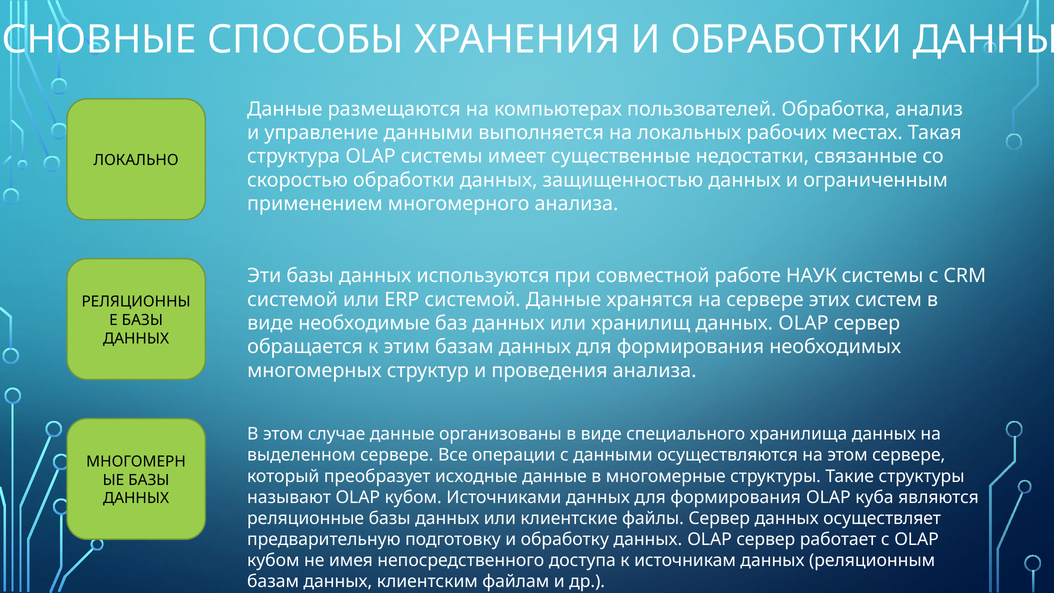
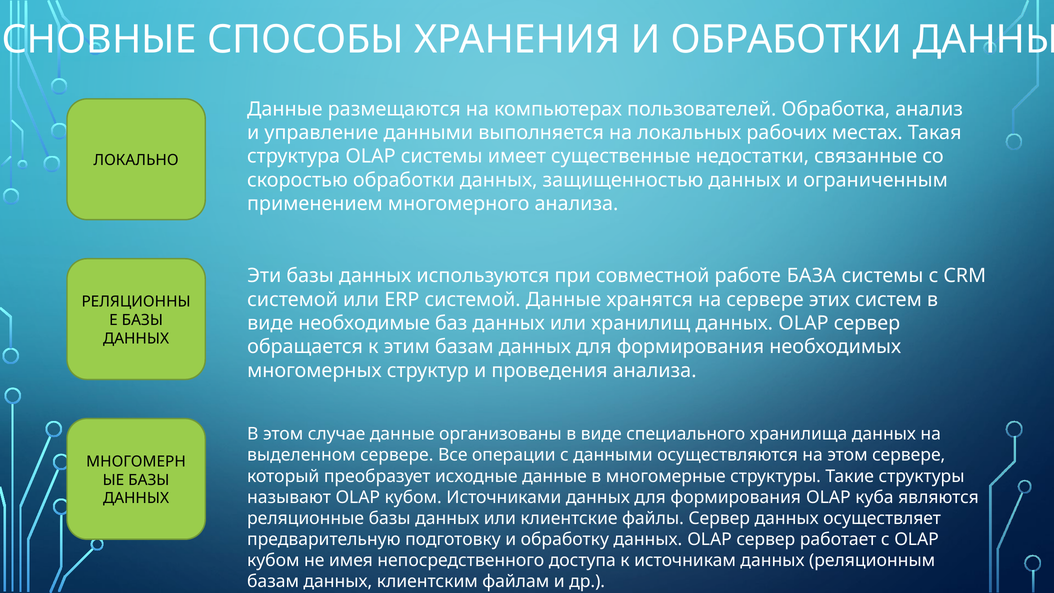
НАУК: НАУК -> БАЗА
